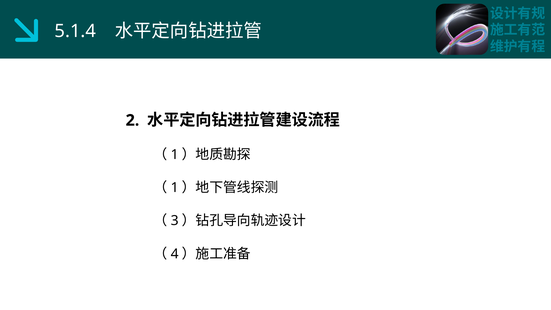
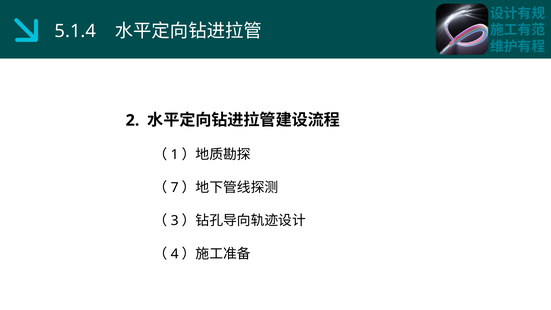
1 at (175, 188): 1 -> 7
